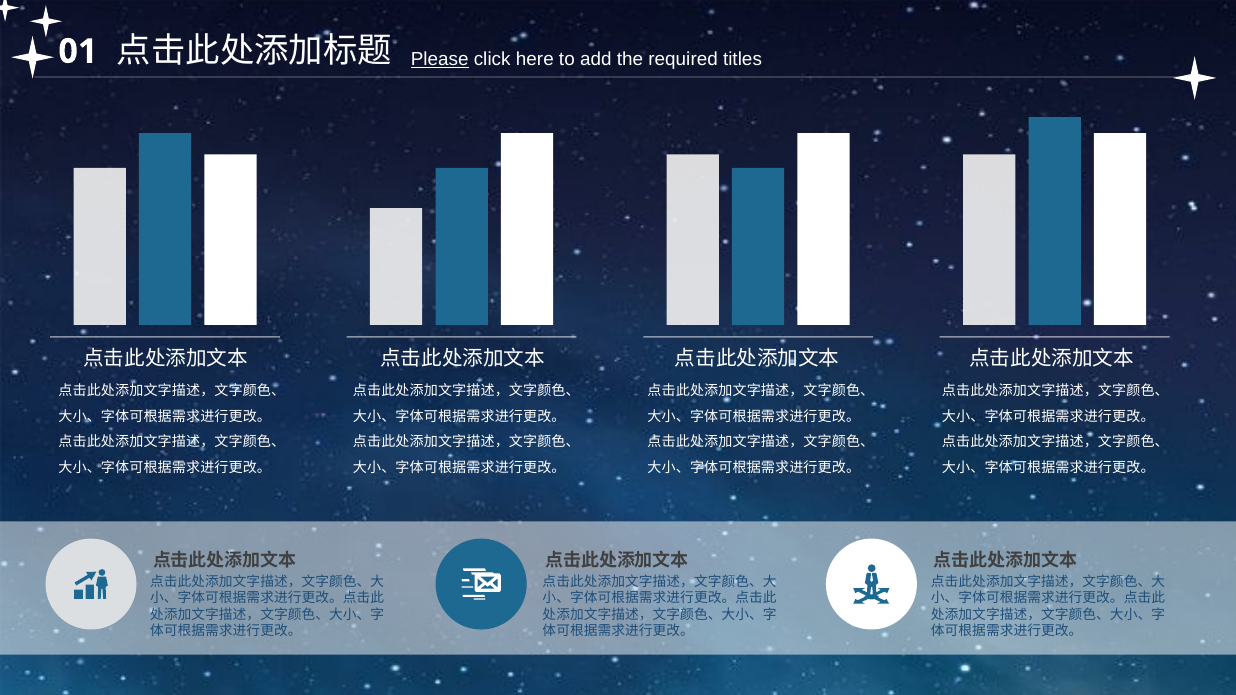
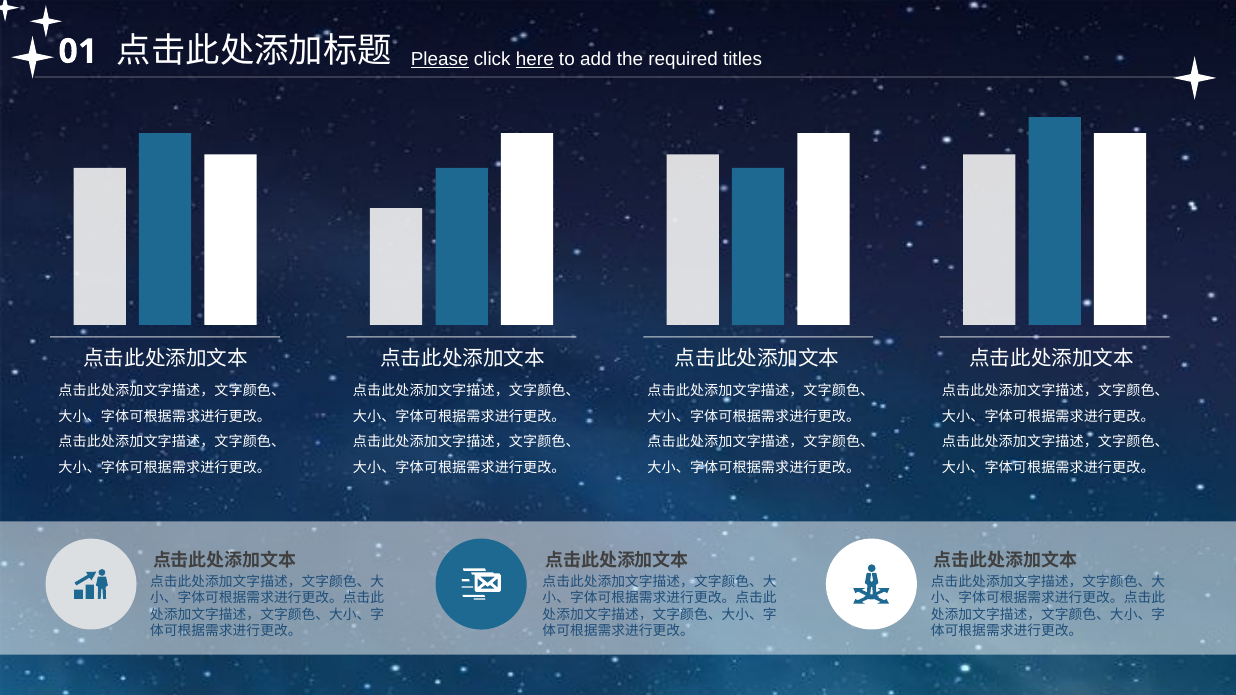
here underline: none -> present
